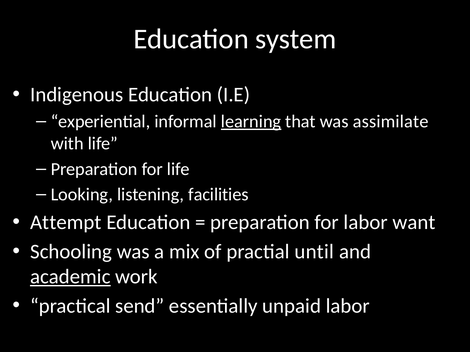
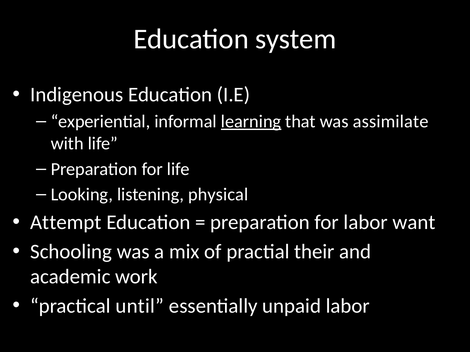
facilities: facilities -> physical
until: until -> their
academic underline: present -> none
send: send -> until
